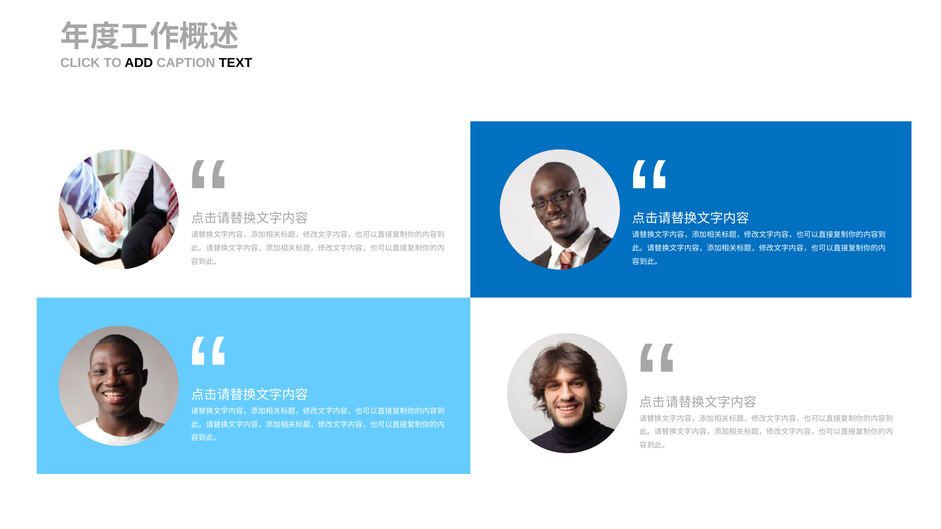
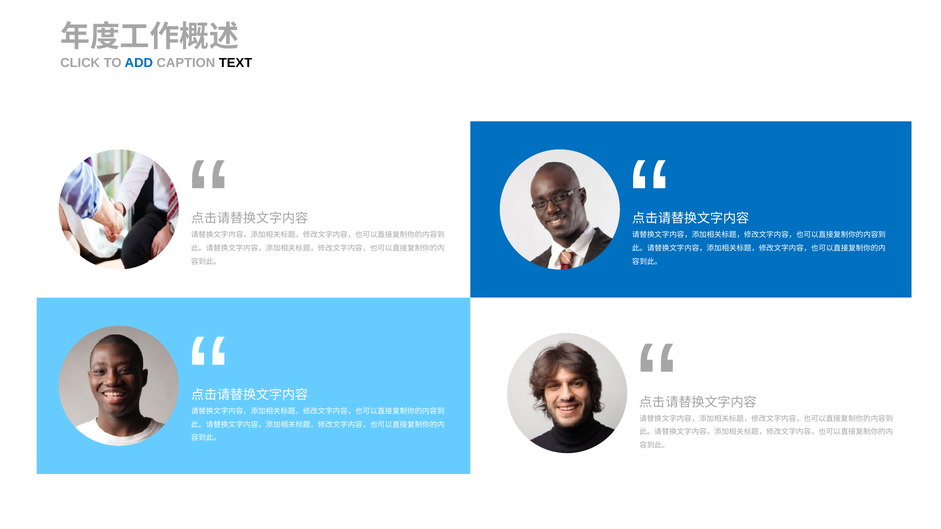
ADD colour: black -> blue
